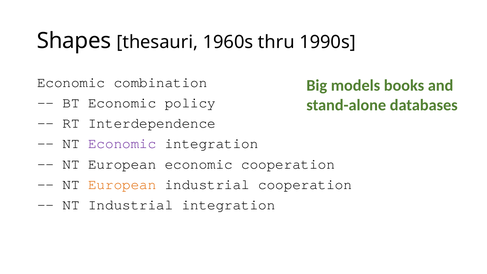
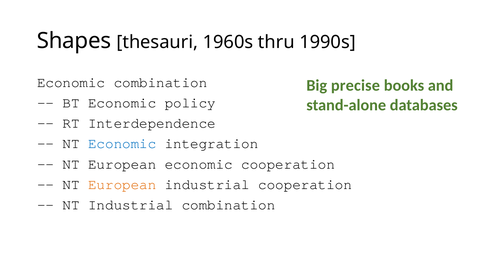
models: models -> precise
Economic at (122, 144) colour: purple -> blue
Industrial integration: integration -> combination
